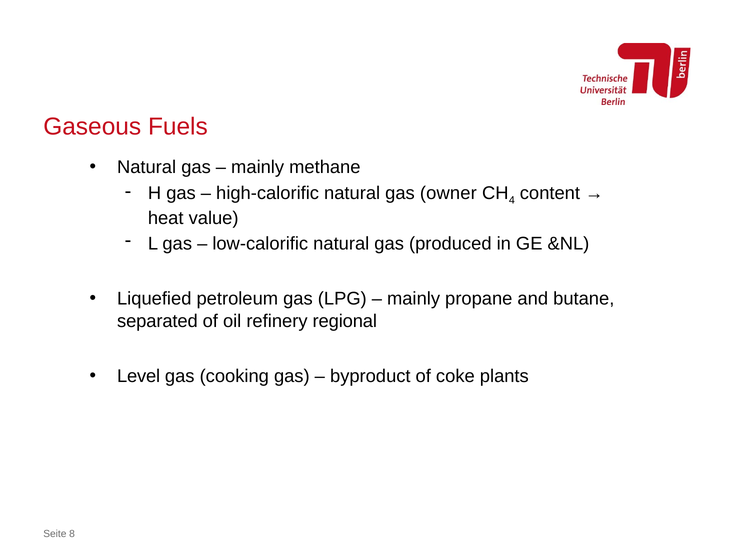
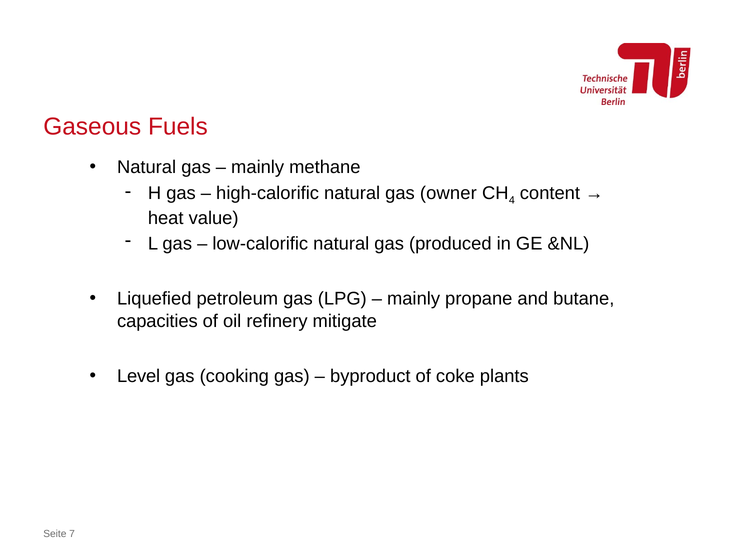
separated: separated -> capacities
regional: regional -> mitigate
8: 8 -> 7
